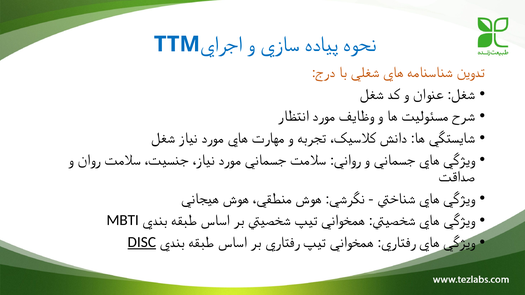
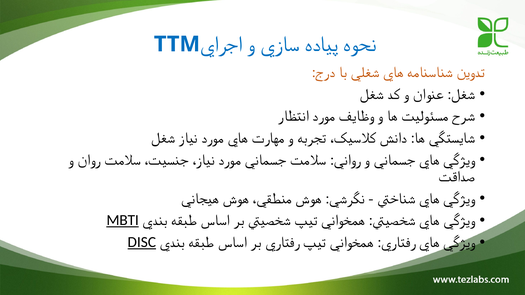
MBTI underline: none -> present
